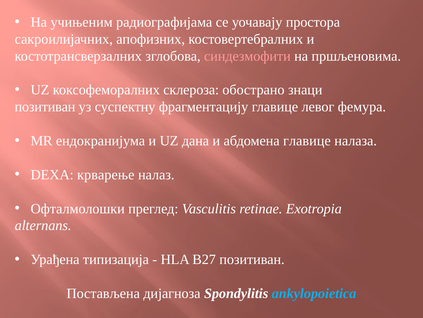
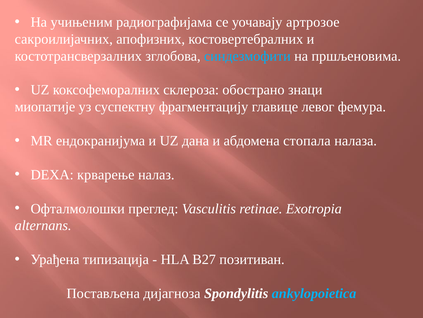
простора: простора -> артрозое
синдезмофити colour: pink -> light blue
позитиван at (45, 107): позитиван -> миопатије
абдомена главице: главице -> стопала
